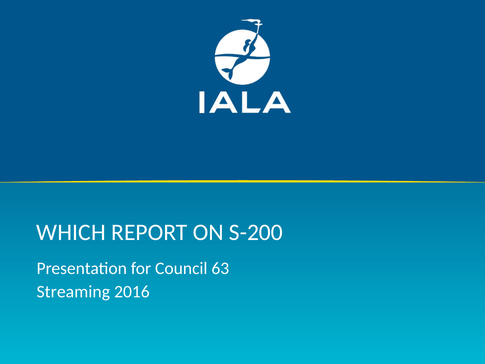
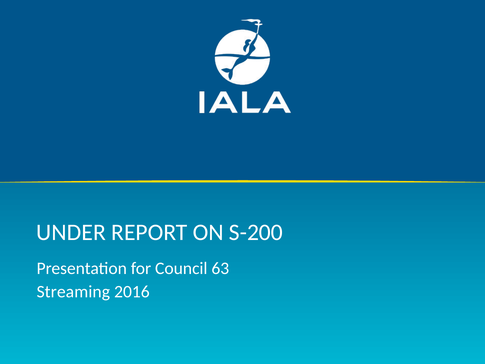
WHICH: WHICH -> UNDER
